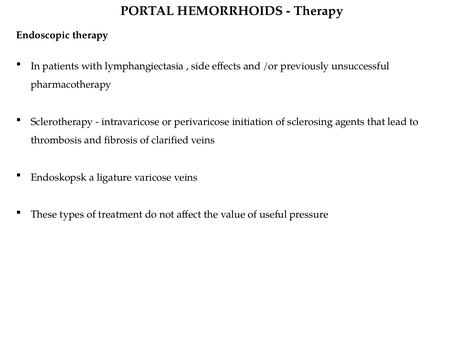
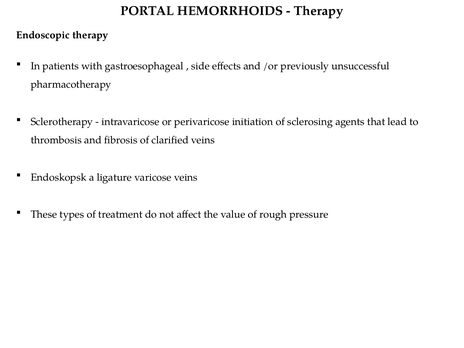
lymphangiectasia: lymphangiectasia -> gastroesophageal
useful: useful -> rough
